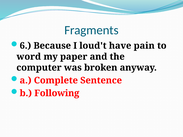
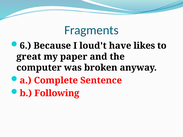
pain: pain -> likes
word: word -> great
